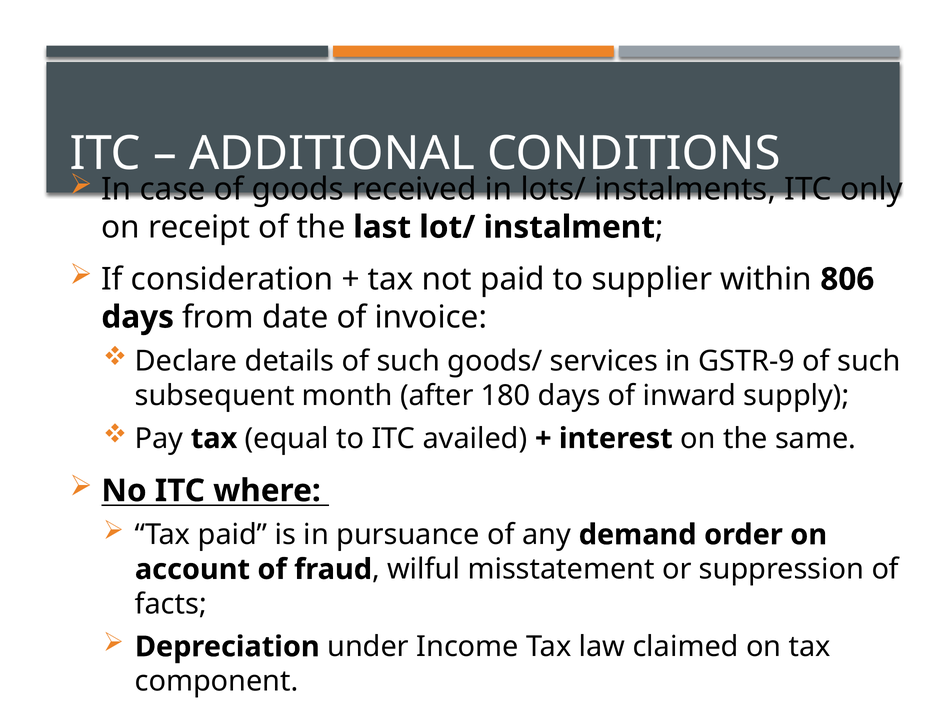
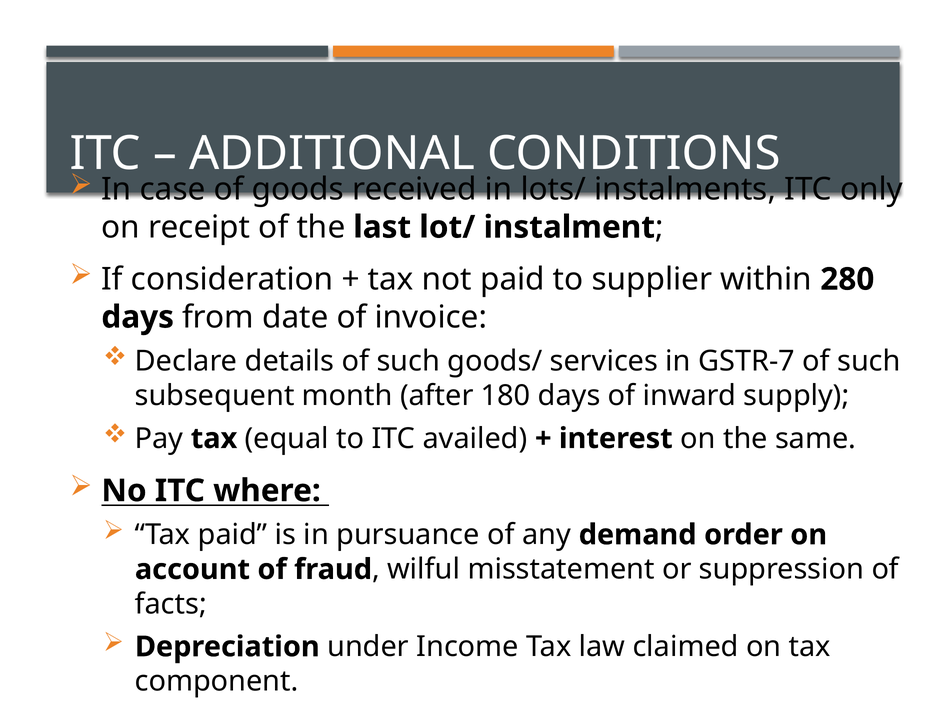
806: 806 -> 280
GSTR-9: GSTR-9 -> GSTR-7
